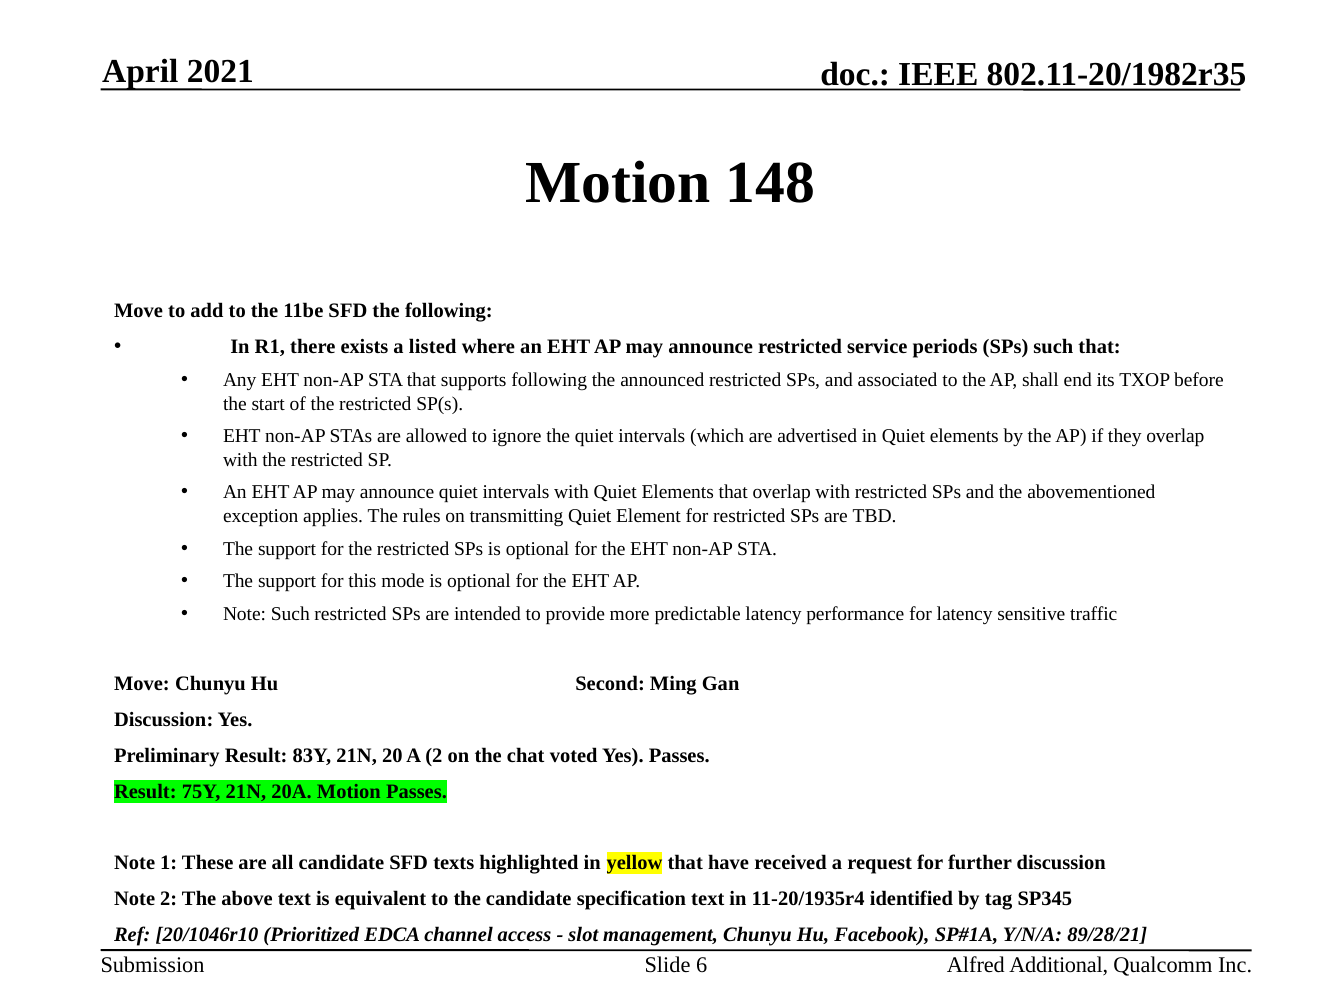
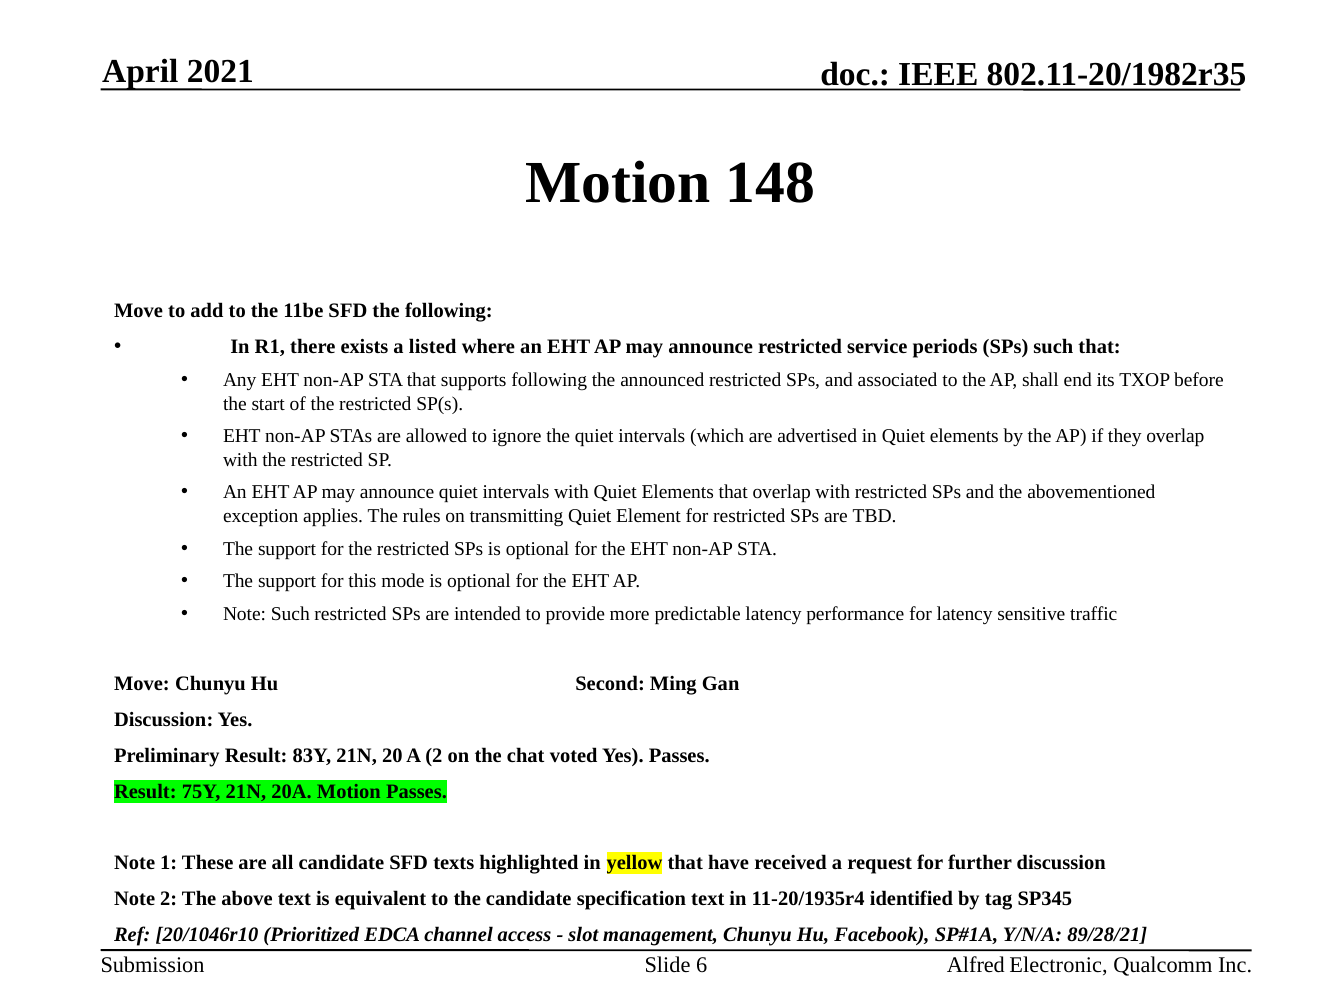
Additional: Additional -> Electronic
